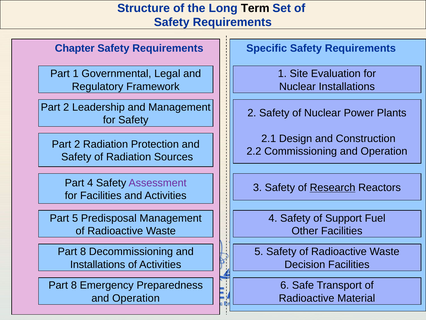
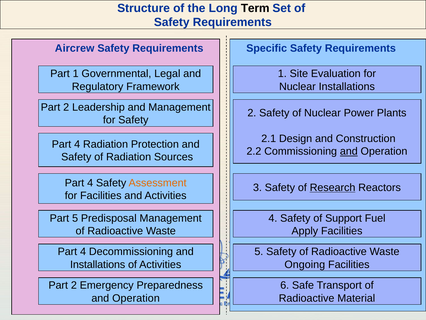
Chapter: Chapter -> Aircrew
2 at (77, 144): 2 -> 4
and at (349, 151) underline: none -> present
Assessment colour: purple -> orange
Other: Other -> Apply
8 at (83, 251): 8 -> 4
Decision: Decision -> Ongoing
8 at (74, 285): 8 -> 2
